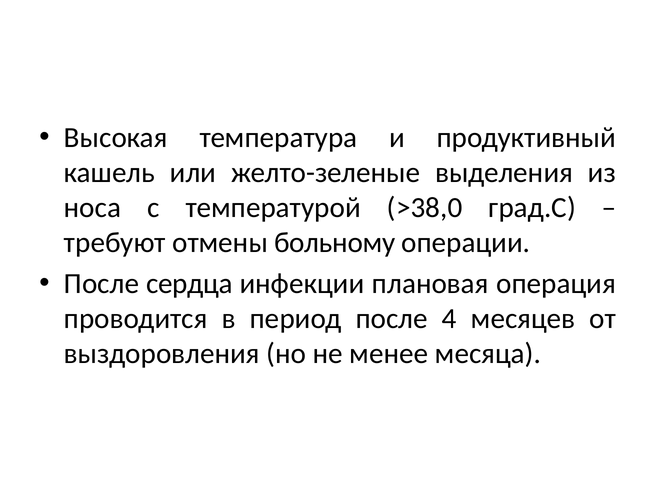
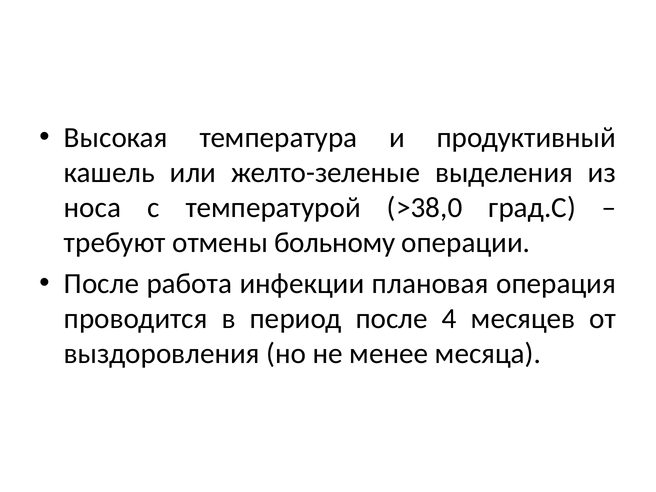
сердца: сердца -> работа
